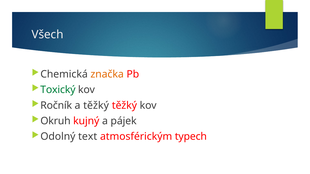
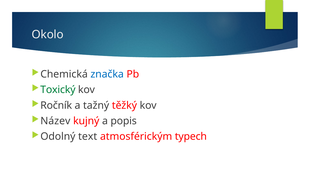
Všech: Všech -> Okolo
značka colour: orange -> blue
a těžký: těžký -> tažný
Okruh: Okruh -> Název
pájek: pájek -> popis
